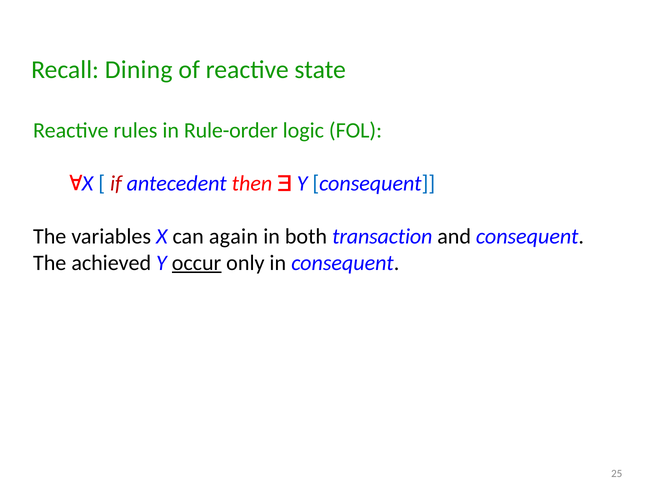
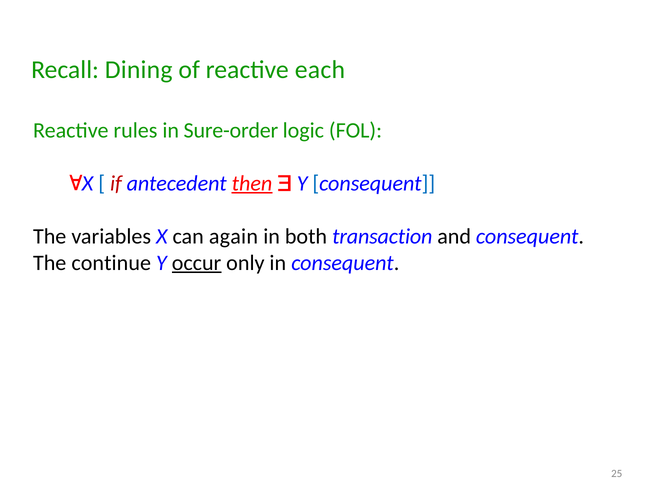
state: state -> each
Rule-order: Rule-order -> Sure-order
then underline: none -> present
achieved: achieved -> continue
